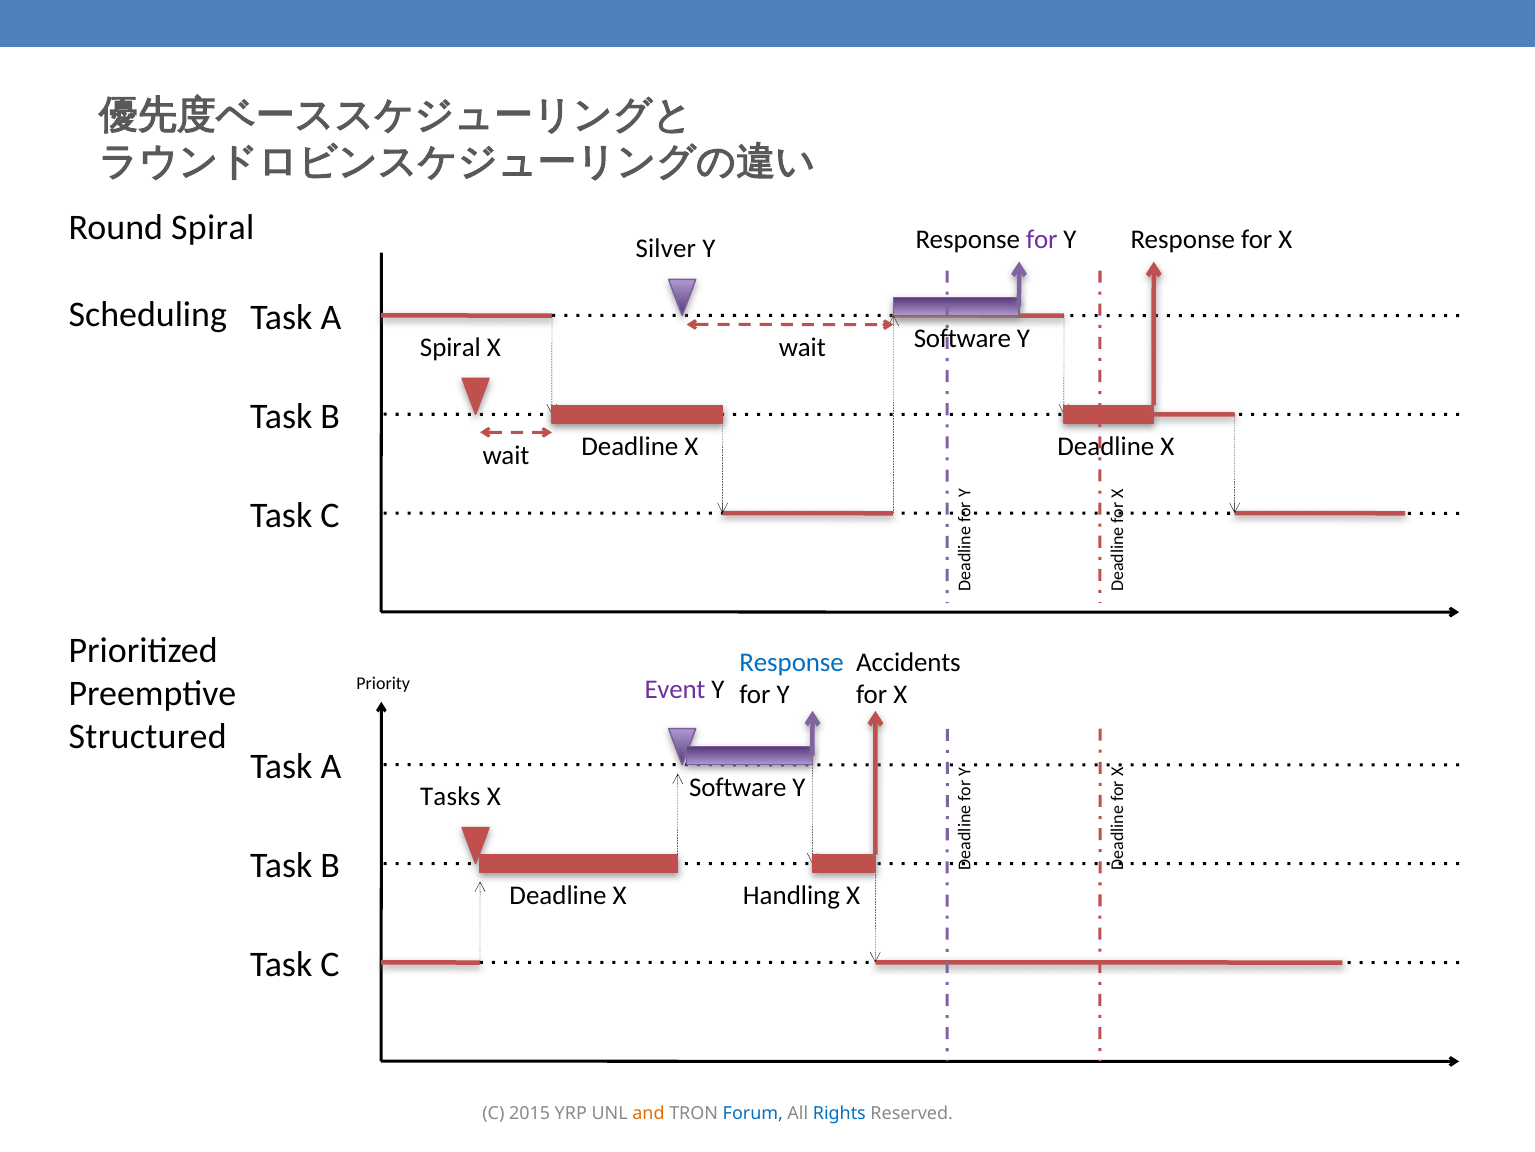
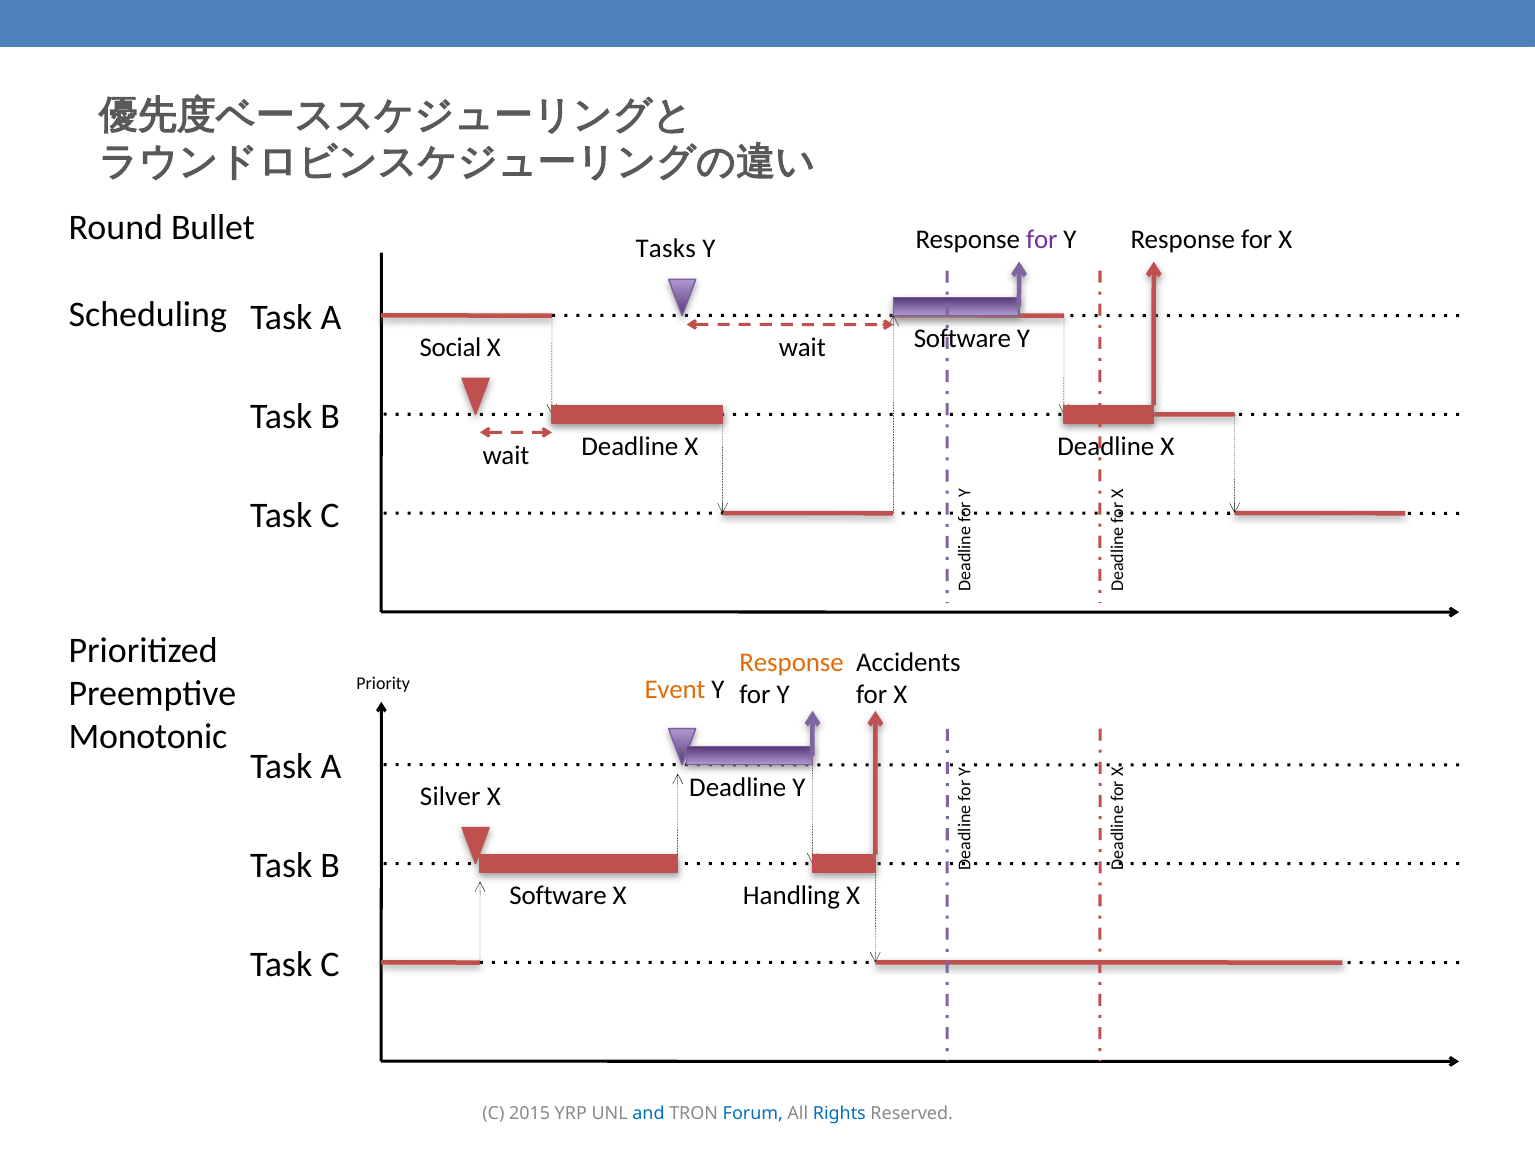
Round Spiral: Spiral -> Bullet
Silver: Silver -> Tasks
Spiral at (450, 348): Spiral -> Social
Response at (792, 662) colour: blue -> orange
Event colour: purple -> orange
Structured: Structured -> Monotonic
Software at (738, 788): Software -> Deadline
Tasks: Tasks -> Silver
Deadline at (558, 896): Deadline -> Software
and colour: orange -> blue
